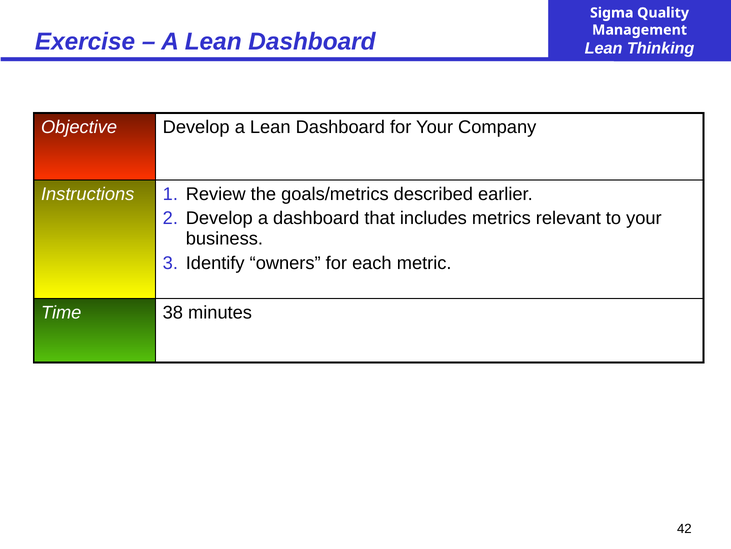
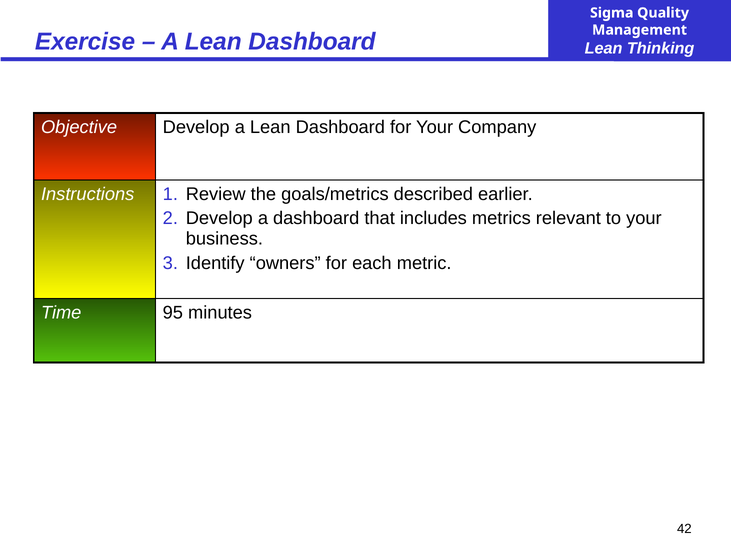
38: 38 -> 95
